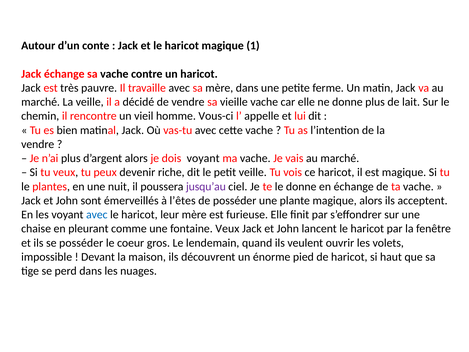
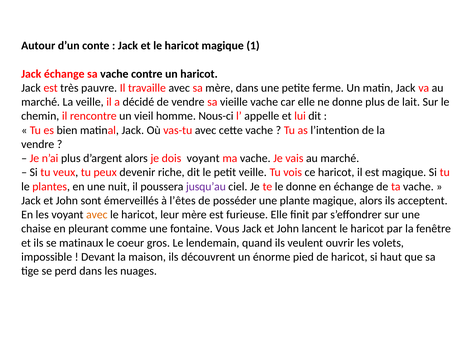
Vous-ci: Vous-ci -> Nous-ci
avec at (97, 215) colour: blue -> orange
fontaine Veux: Veux -> Vous
se posséder: posséder -> matinaux
